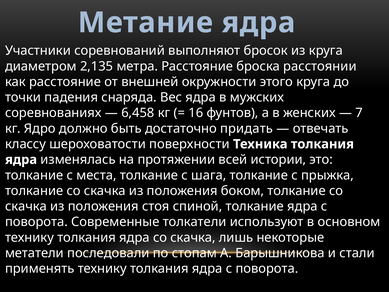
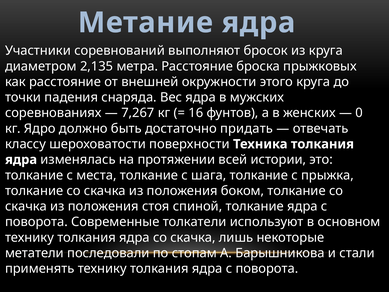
расстоянии: расстоянии -> прыжковых
6,458: 6,458 -> 7,267
7: 7 -> 0
